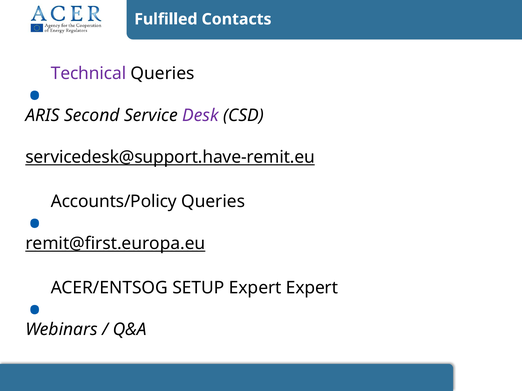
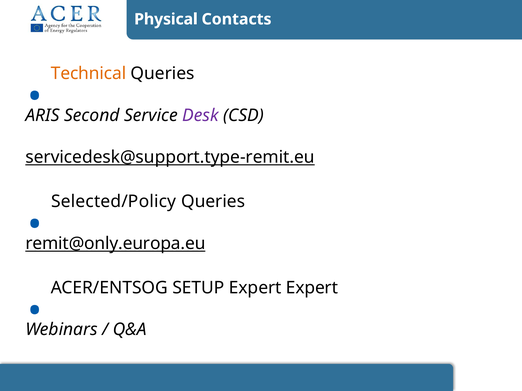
Fulfilled: Fulfilled -> Physical
Technical colour: purple -> orange
servicedesk@support.have-remit.eu: servicedesk@support.have-remit.eu -> servicedesk@support.type-remit.eu
Accounts/Policy: Accounts/Policy -> Selected/Policy
remit@first.europa.eu: remit@first.europa.eu -> remit@only.europa.eu
